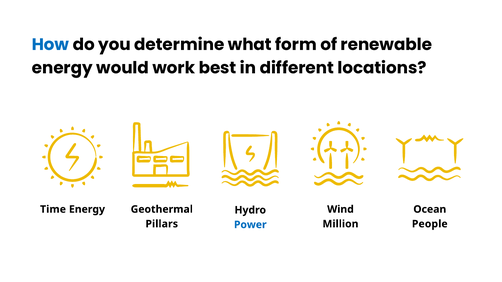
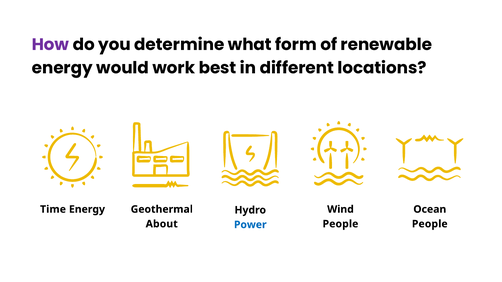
How colour: blue -> purple
Pillars: Pillars -> About
Million at (340, 224): Million -> People
